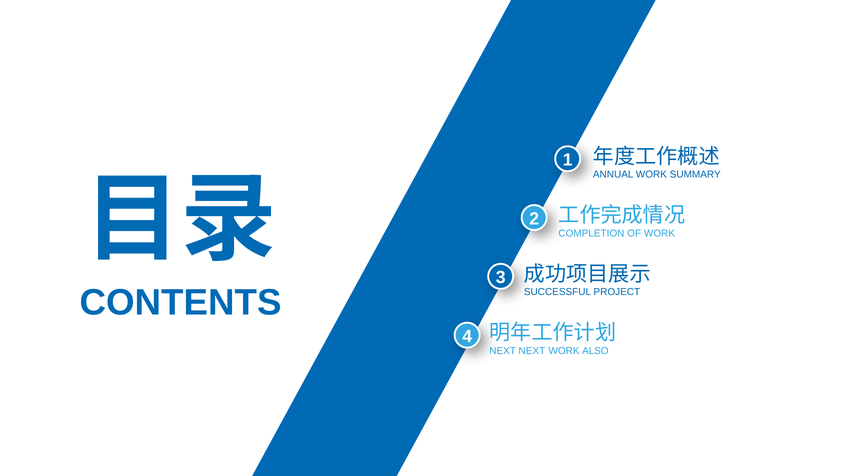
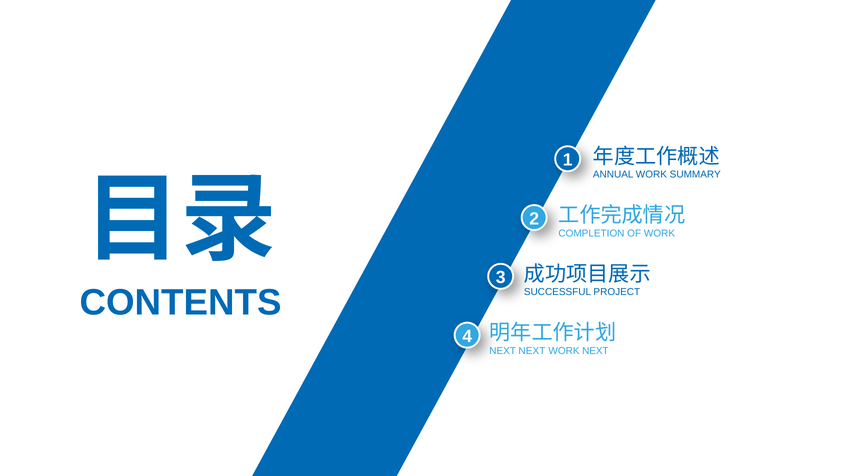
WORK ALSO: ALSO -> NEXT
